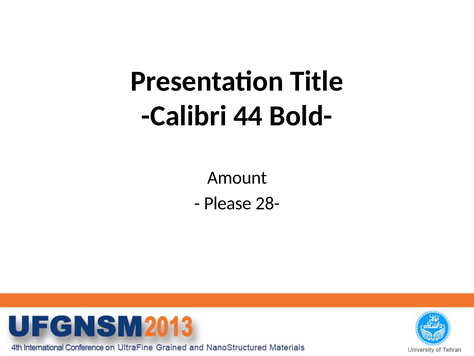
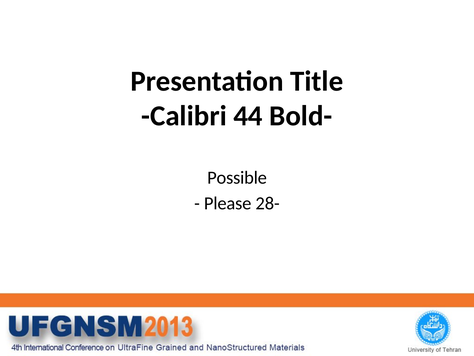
Amount: Amount -> Possible
